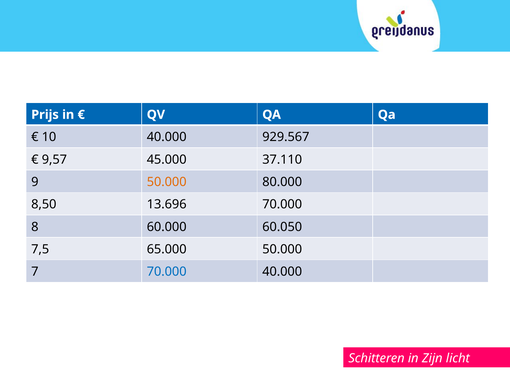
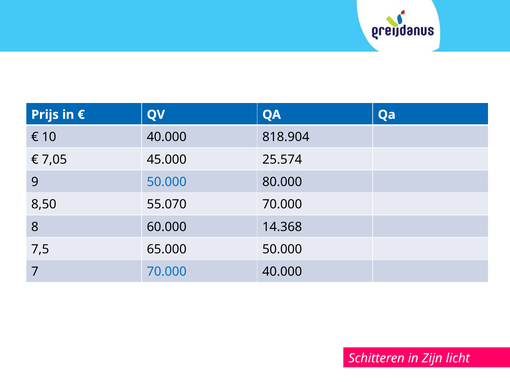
929.567: 929.567 -> 818.904
9,57: 9,57 -> 7,05
37.110: 37.110 -> 25.574
50.000 at (167, 182) colour: orange -> blue
13.696: 13.696 -> 55.070
60.050: 60.050 -> 14.368
